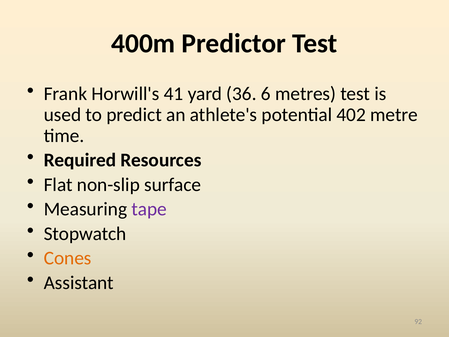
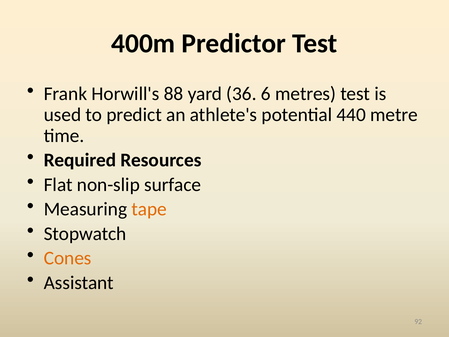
41: 41 -> 88
402: 402 -> 440
tape colour: purple -> orange
